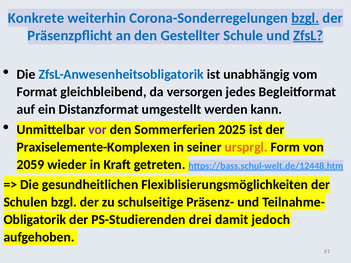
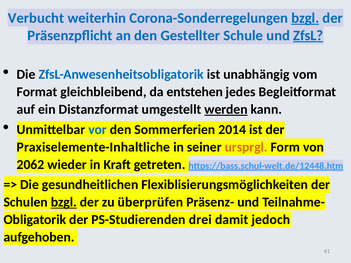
Konkrete: Konkrete -> Verbucht
versorgen: versorgen -> entstehen
werden underline: none -> present
vor colour: purple -> blue
2025: 2025 -> 2014
Praxiselemente-Komplexen: Praxiselemente-Komplexen -> Praxiselemente-Inhaltliche
2059: 2059 -> 2062
bzgl at (64, 202) underline: none -> present
schulseitige: schulseitige -> überprüfen
